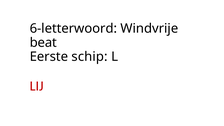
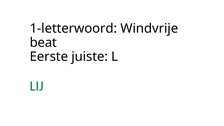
6-letterwoord: 6-letterwoord -> 1-letterwoord
schip: schip -> juiste
LIJ colour: red -> green
